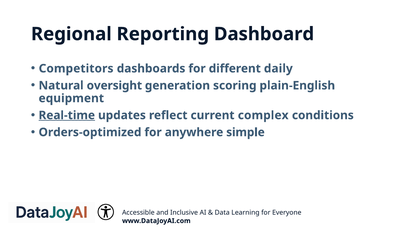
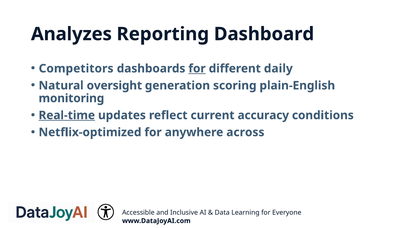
Regional: Regional -> Analyzes
for at (197, 69) underline: none -> present
equipment: equipment -> monitoring
complex: complex -> accuracy
Orders-optimized: Orders-optimized -> Netflix-optimized
simple: simple -> across
